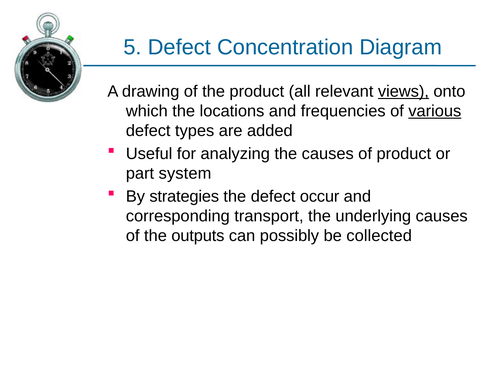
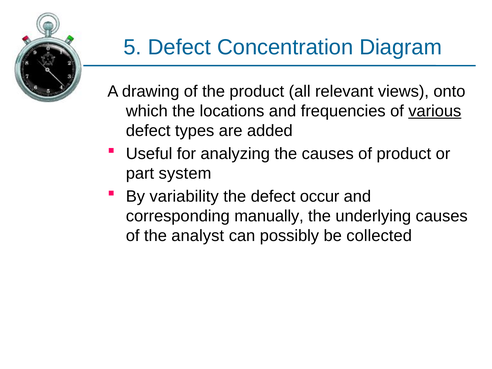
views underline: present -> none
strategies: strategies -> variability
transport: transport -> manually
outputs: outputs -> analyst
